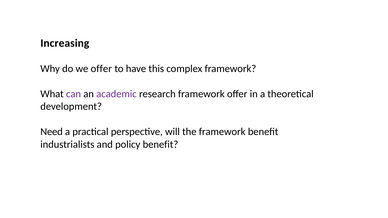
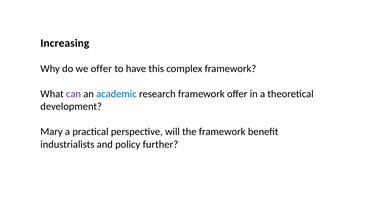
academic colour: purple -> blue
Need: Need -> Mary
policy benefit: benefit -> further
